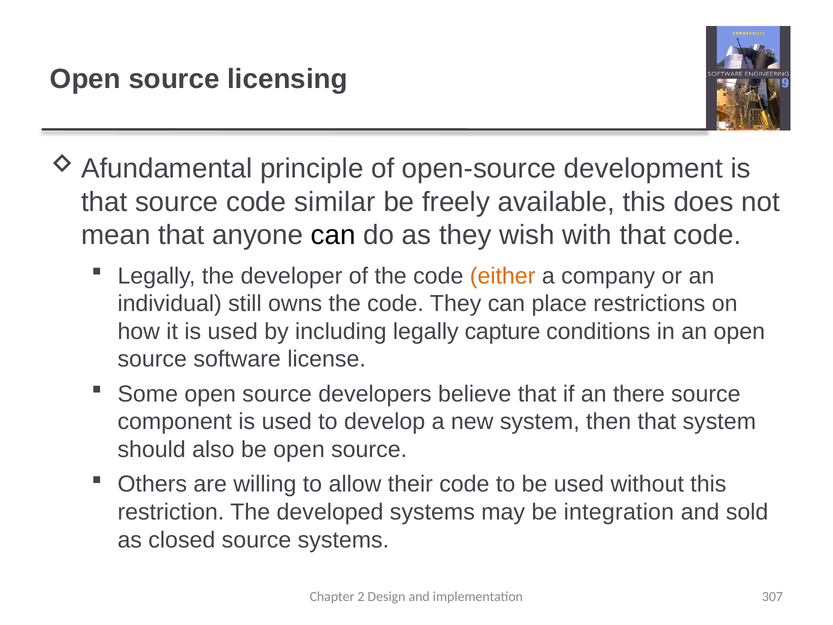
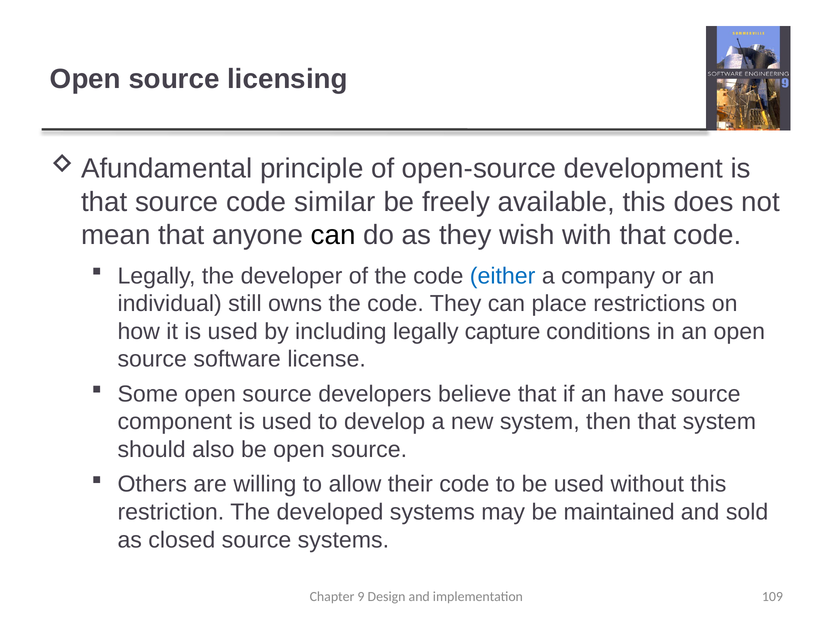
either colour: orange -> blue
there: there -> have
integration: integration -> maintained
2: 2 -> 9
307: 307 -> 109
